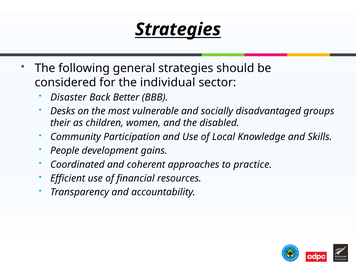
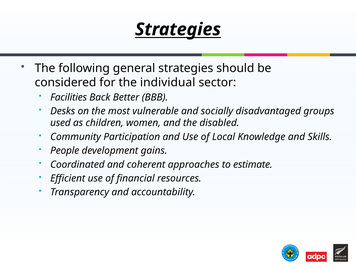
Disaster: Disaster -> Facilities
their: their -> used
practice: practice -> estimate
